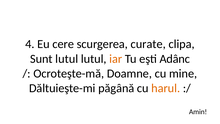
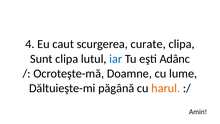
cere: cere -> caut
Sunt lutul: lutul -> clipa
iar colour: orange -> blue
mine: mine -> lume
